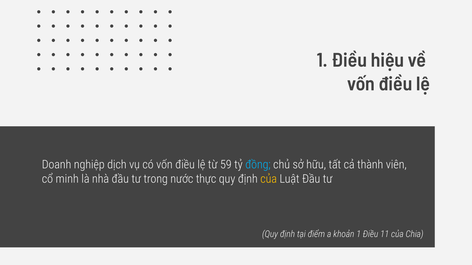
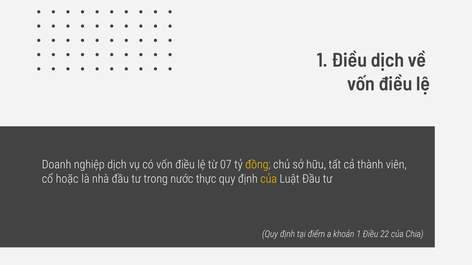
Điều hiệu: hiệu -> dịch
59: 59 -> 07
đồng colour: light blue -> yellow
minh: minh -> hoặc
11: 11 -> 22
